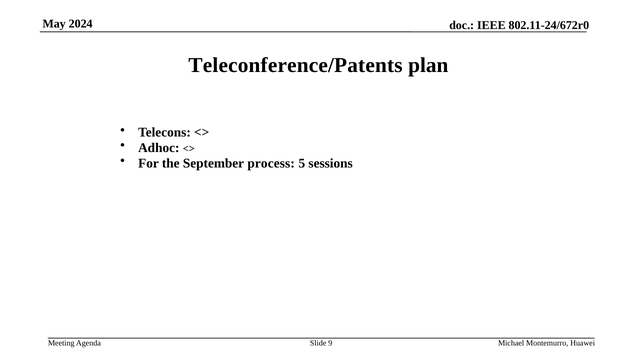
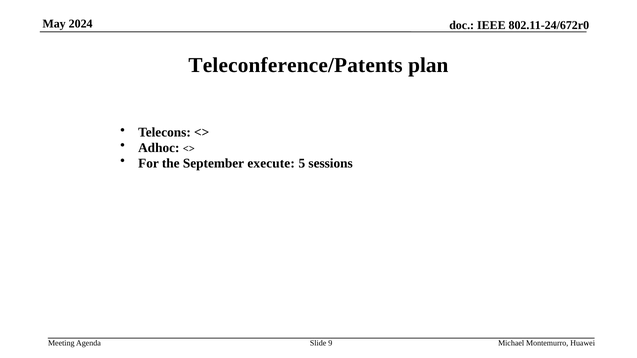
process: process -> execute
